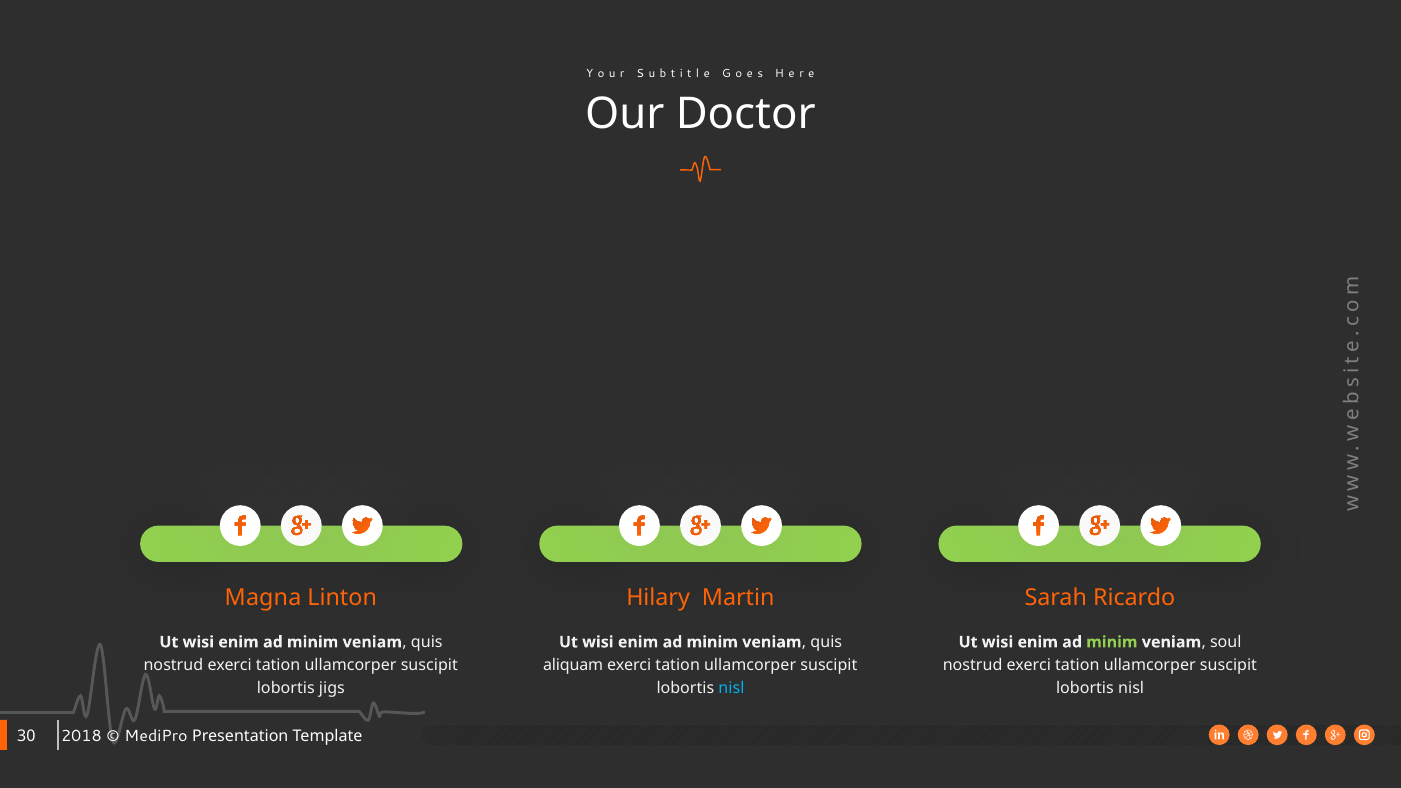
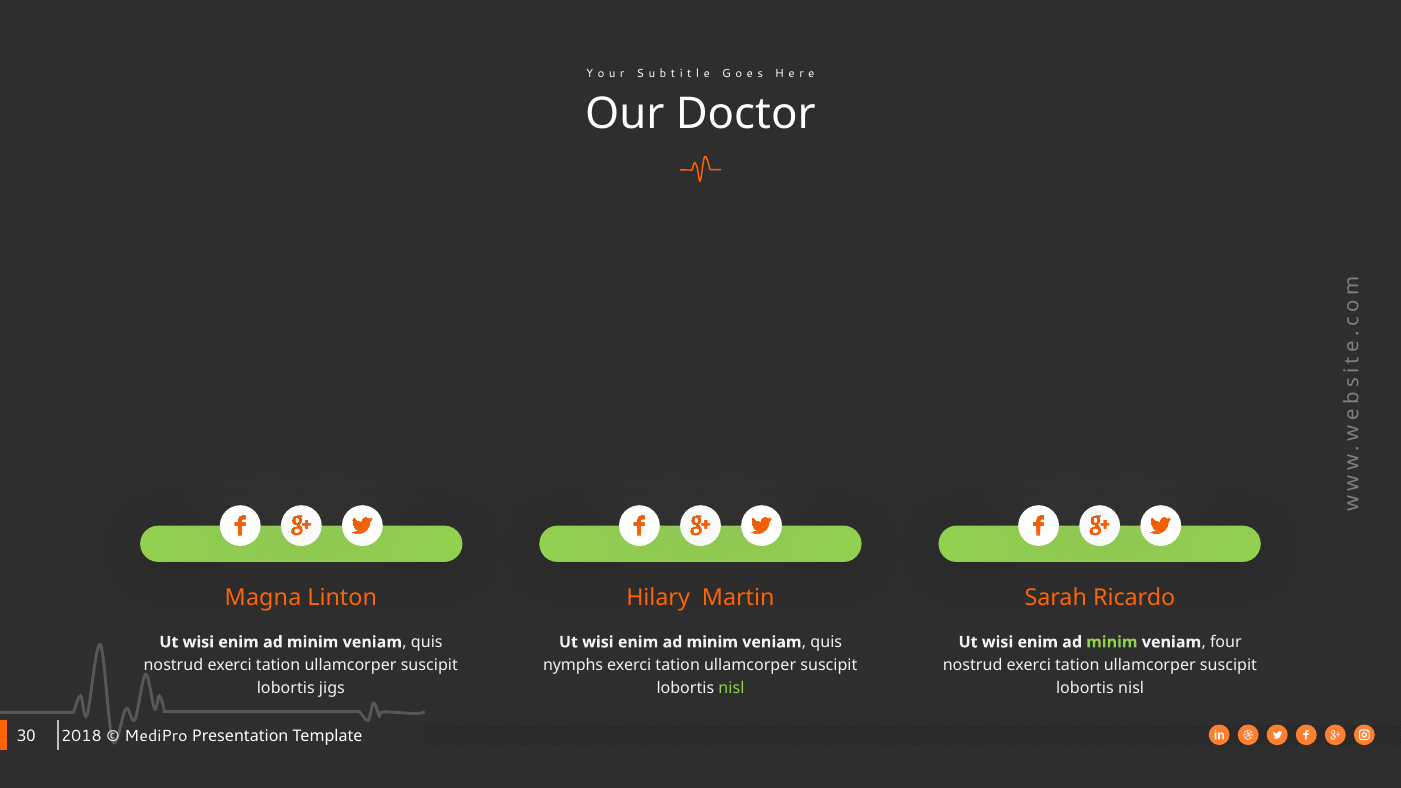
soul: soul -> four
aliquam: aliquam -> nymphs
nisl at (731, 688) colour: light blue -> light green
